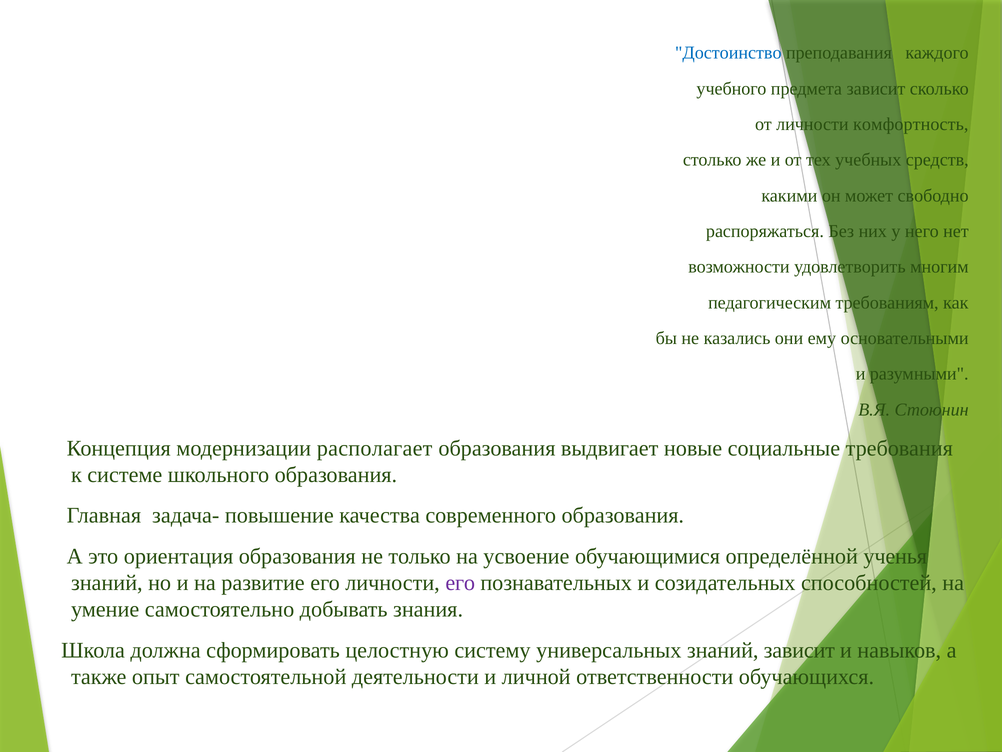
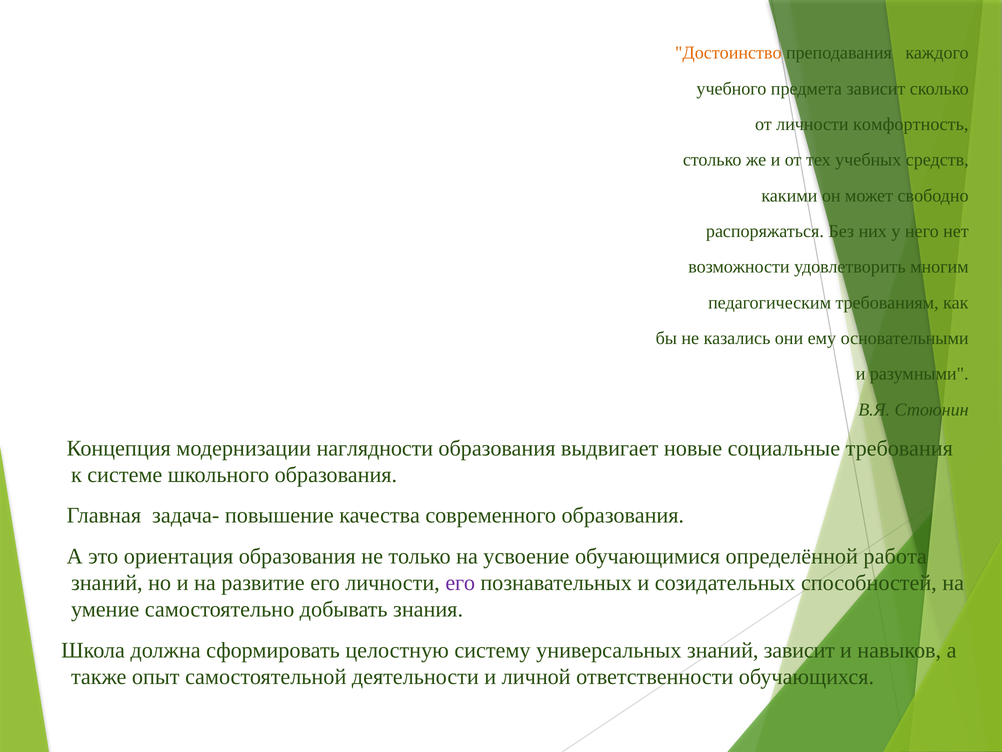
Достоинство colour: blue -> orange
располагает: располагает -> наглядности
ученья: ученья -> работа
